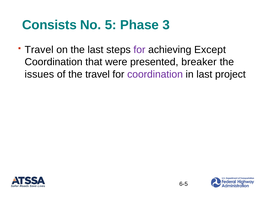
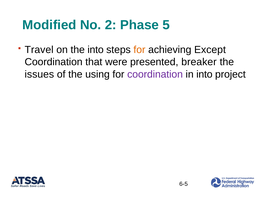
Consists: Consists -> Modified
5: 5 -> 2
3: 3 -> 5
the last: last -> into
for at (139, 50) colour: purple -> orange
the travel: travel -> using
in last: last -> into
